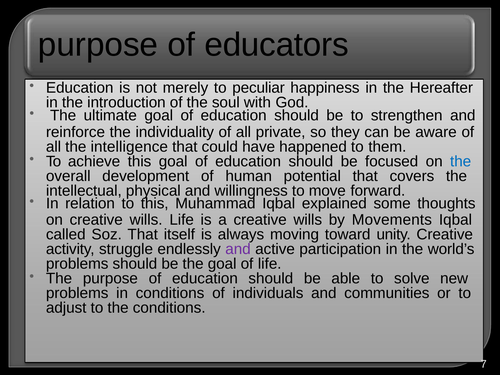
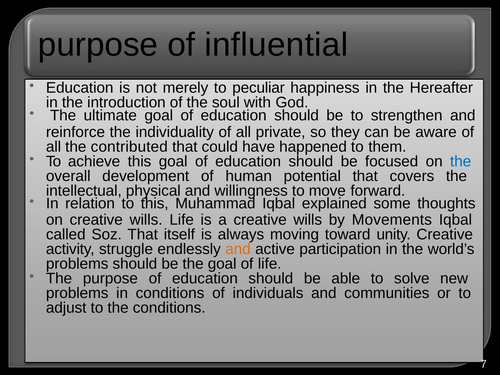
educators: educators -> influential
intelligence: intelligence -> contributed
and at (238, 249) colour: purple -> orange
